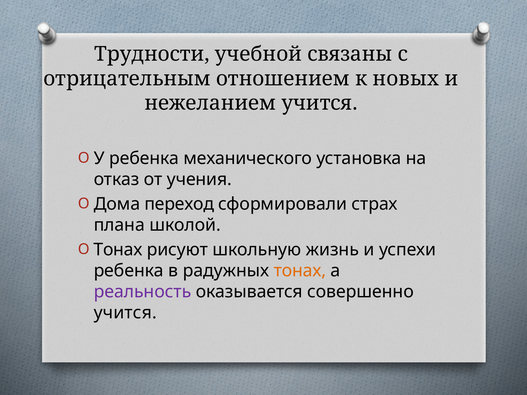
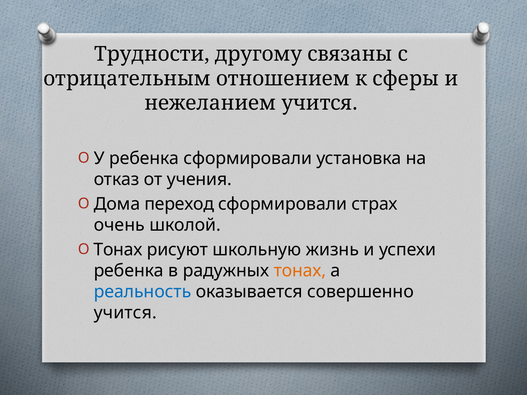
учебной: учебной -> другому
новых: новых -> сферы
ребенка механического: механического -> сформировали
плана: плана -> очень
реальность colour: purple -> blue
